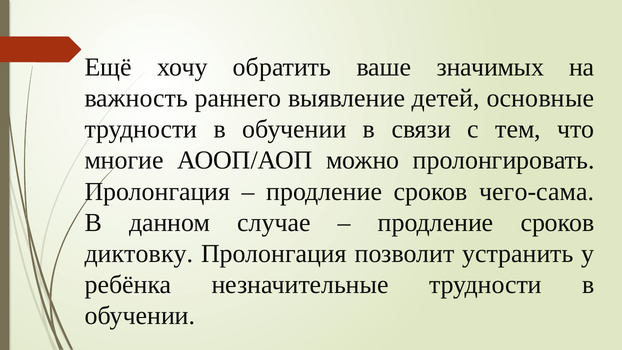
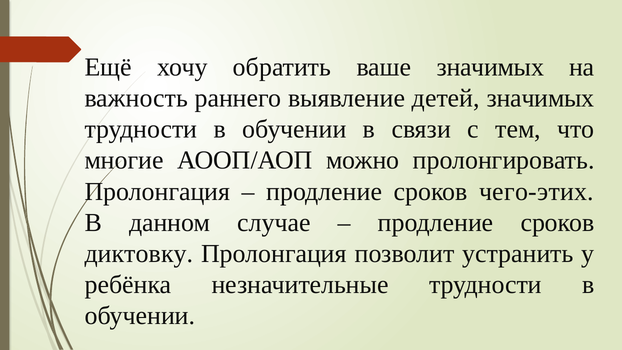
детей основные: основные -> значимых
чего-сама: чего-сама -> чего-этих
